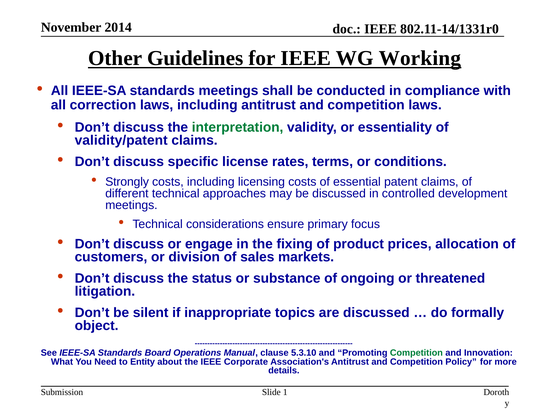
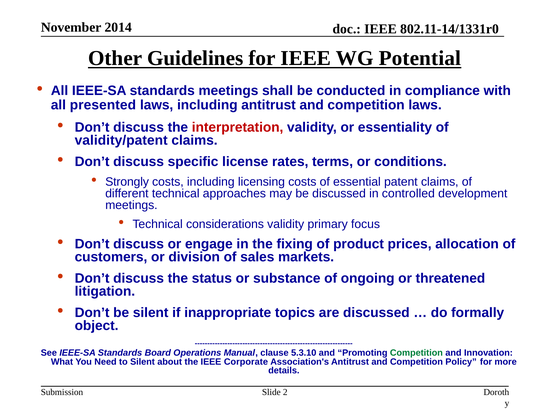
Working: Working -> Potential
correction: correction -> presented
interpretation colour: green -> red
considerations ensure: ensure -> validity
to Entity: Entity -> Silent
1: 1 -> 2
